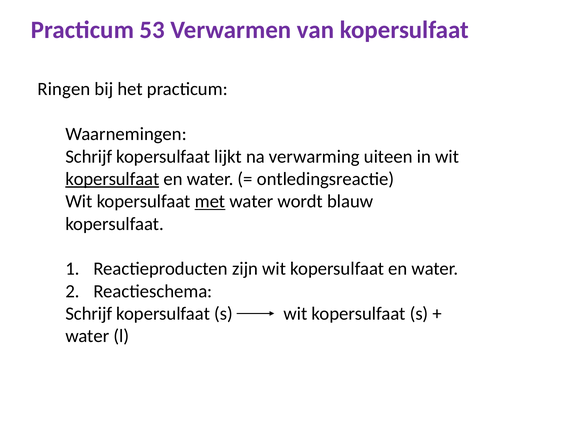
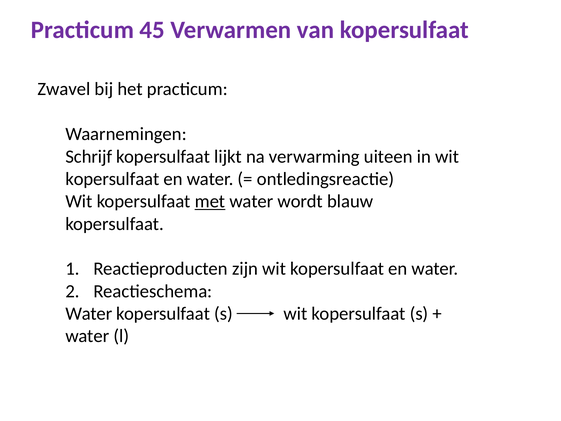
53: 53 -> 45
Ringen: Ringen -> Zwavel
kopersulfaat at (112, 179) underline: present -> none
Schrijf at (89, 313): Schrijf -> Water
